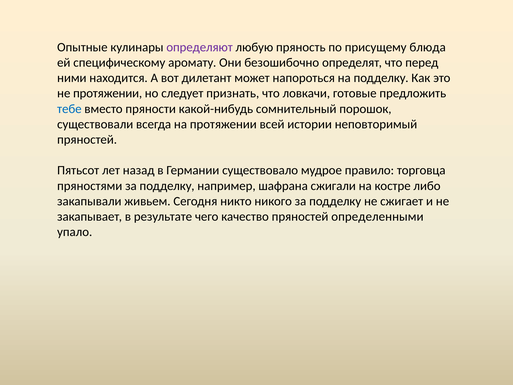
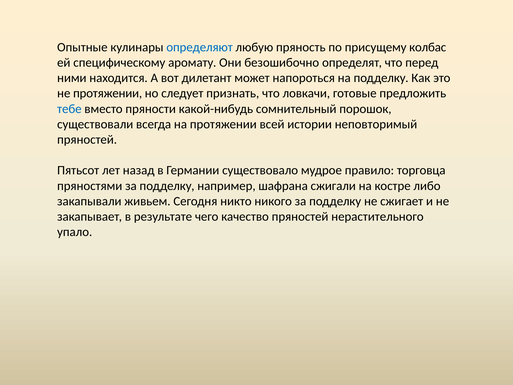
определяют colour: purple -> blue
блюда: блюда -> колбас
определенными: определенными -> нерастительного
